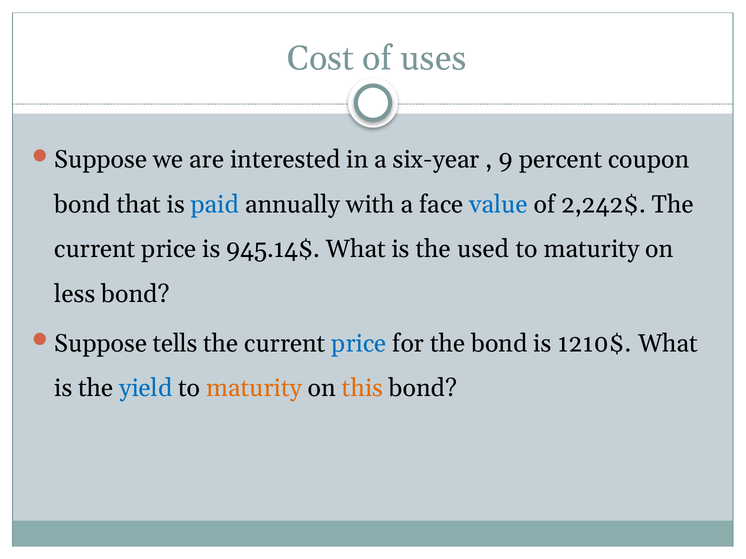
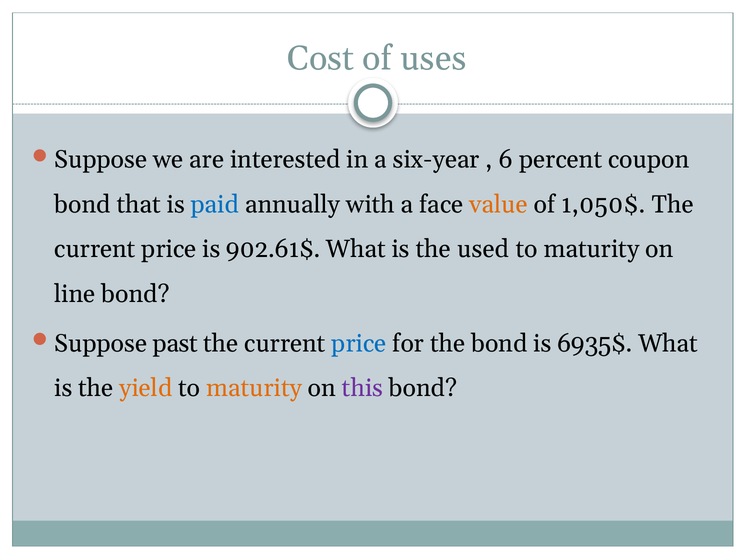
9: 9 -> 6
value colour: blue -> orange
2,242$: 2,242$ -> 1,050$
945.14$: 945.14$ -> 902.61$
less: less -> line
tells: tells -> past
1210$: 1210$ -> 6935$
yield colour: blue -> orange
this colour: orange -> purple
